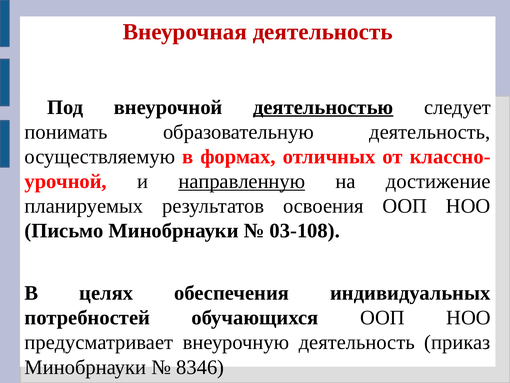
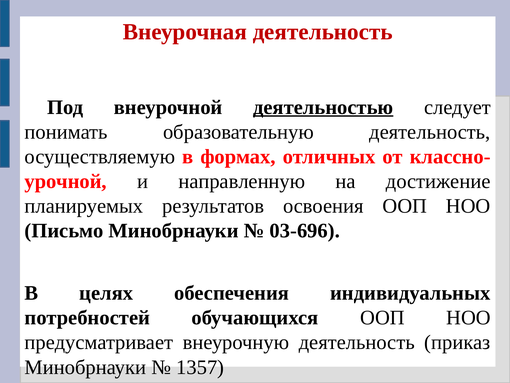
направленную underline: present -> none
03-108: 03-108 -> 03-696
8346: 8346 -> 1357
